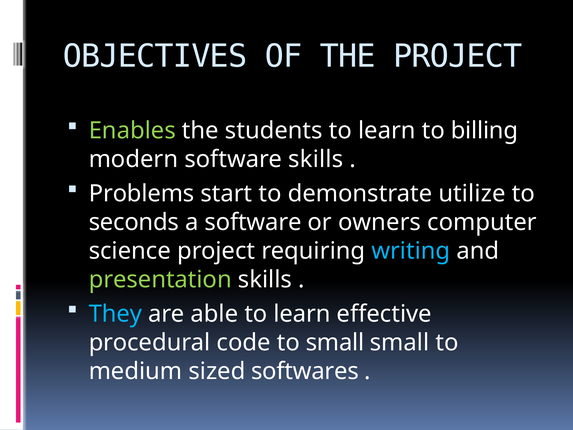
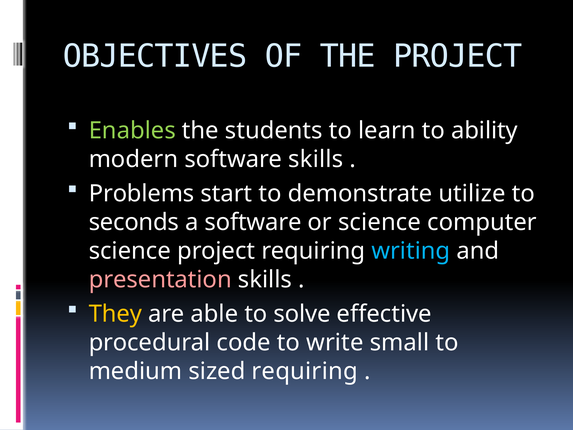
billing: billing -> ability
or owners: owners -> science
presentation colour: light green -> pink
They colour: light blue -> yellow
able to learn: learn -> solve
to small: small -> write
sized softwares: softwares -> requiring
